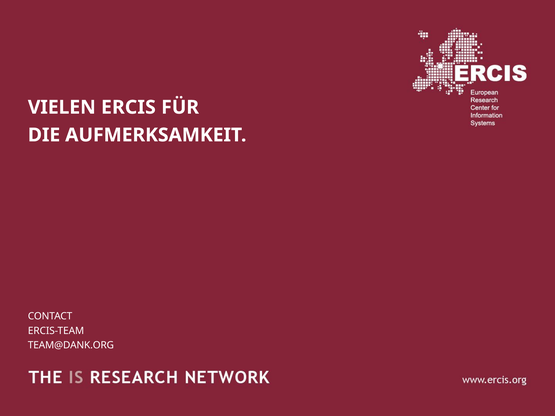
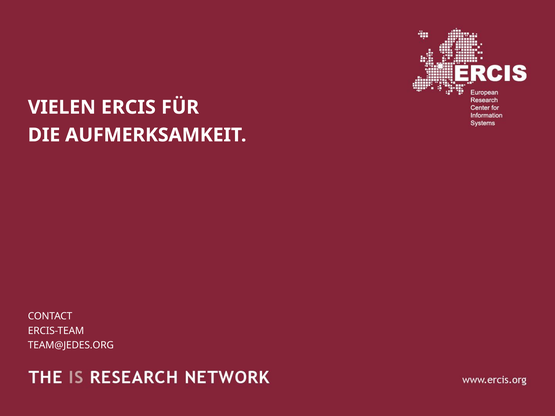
TEAM@DANK.ORG: TEAM@DANK.ORG -> TEAM@JEDES.ORG
